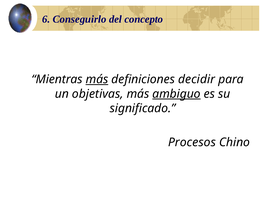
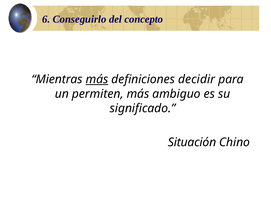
objetivas: objetivas -> permiten
ambiguo underline: present -> none
Procesos: Procesos -> Situación
